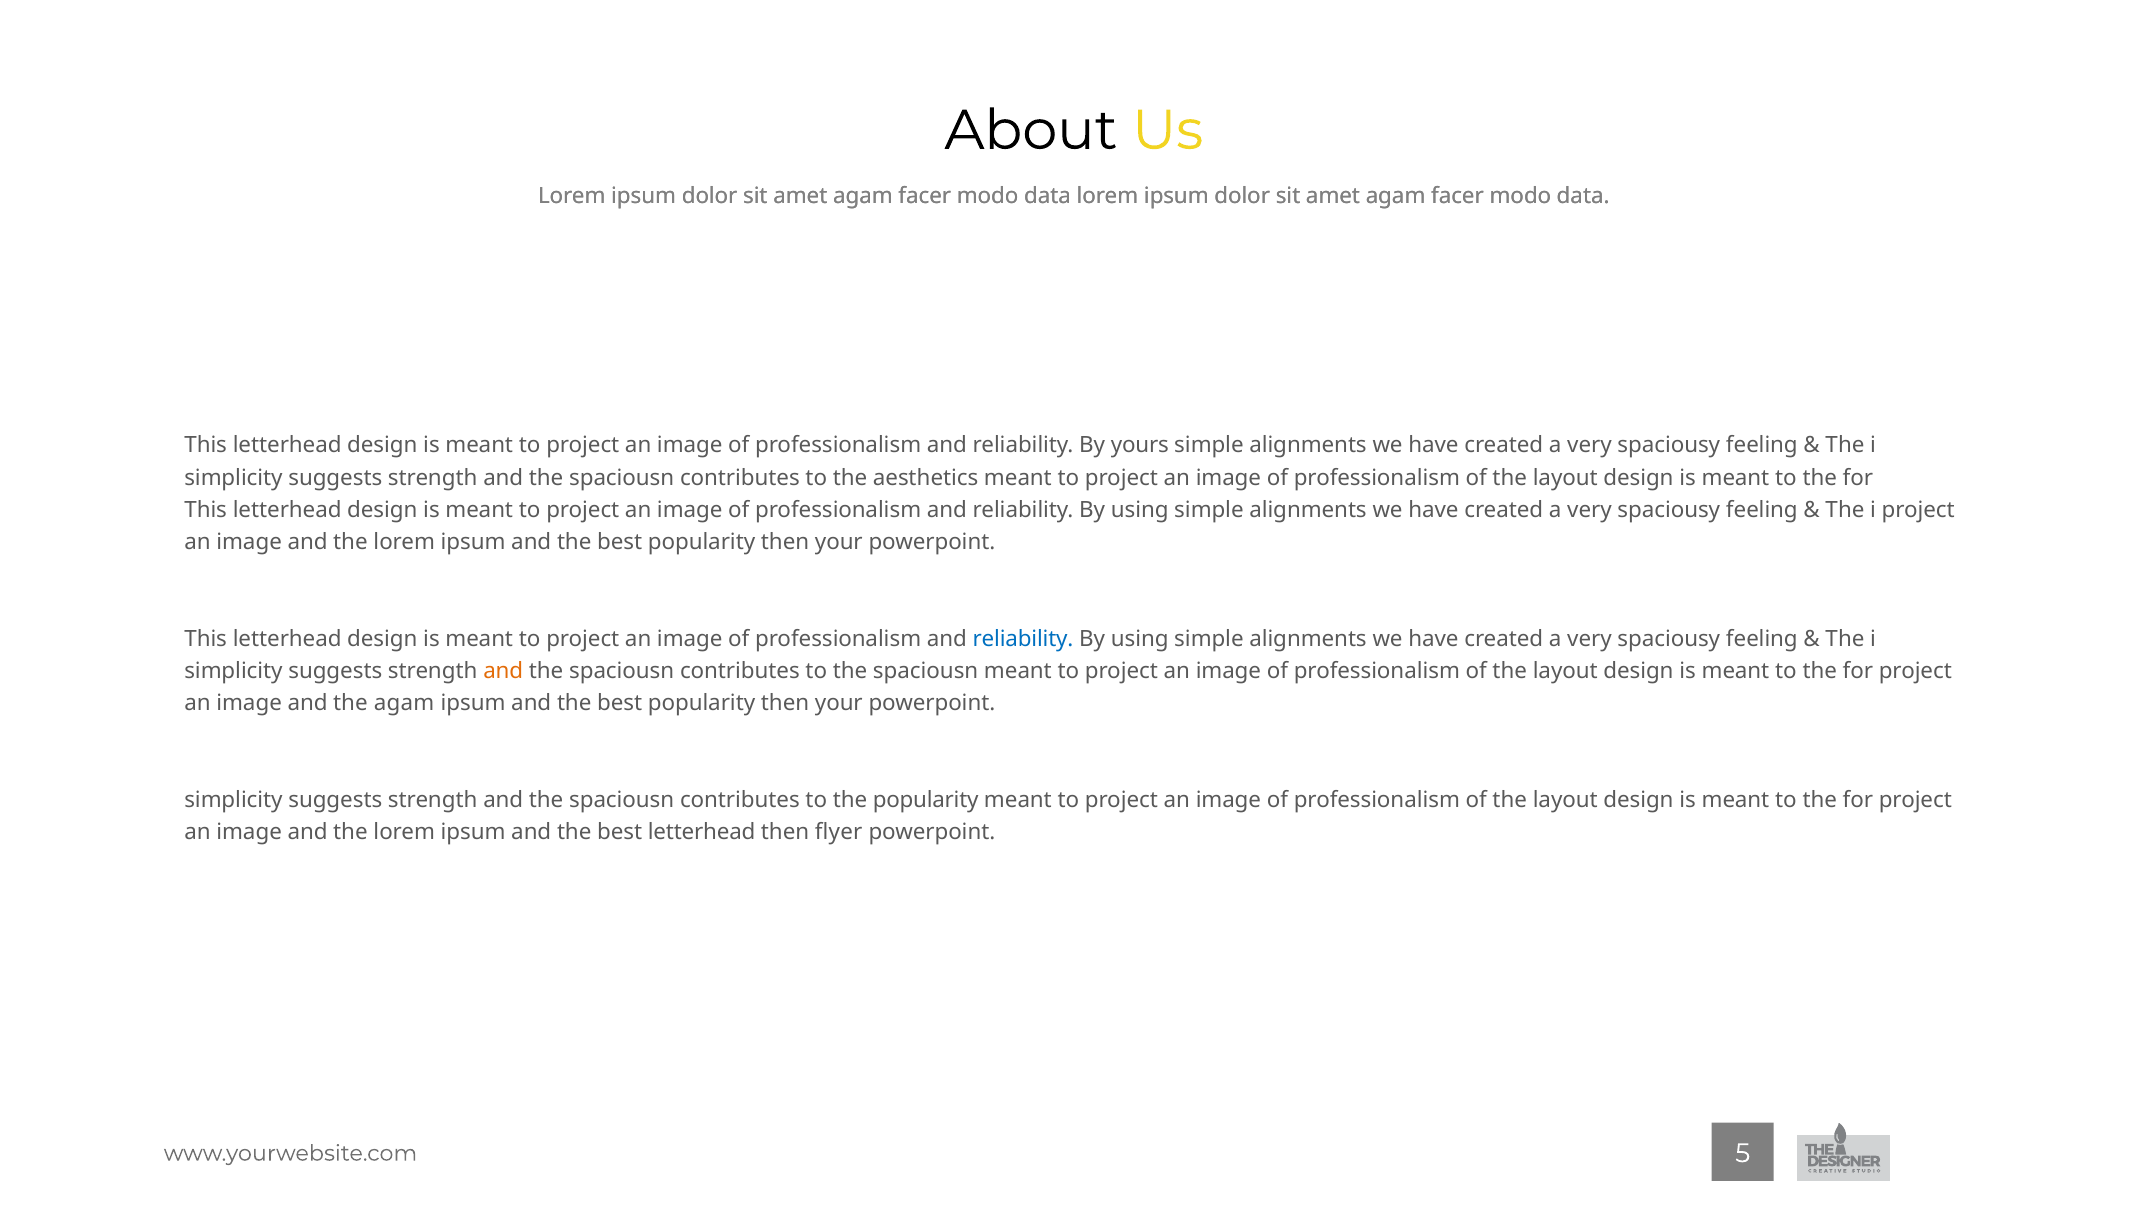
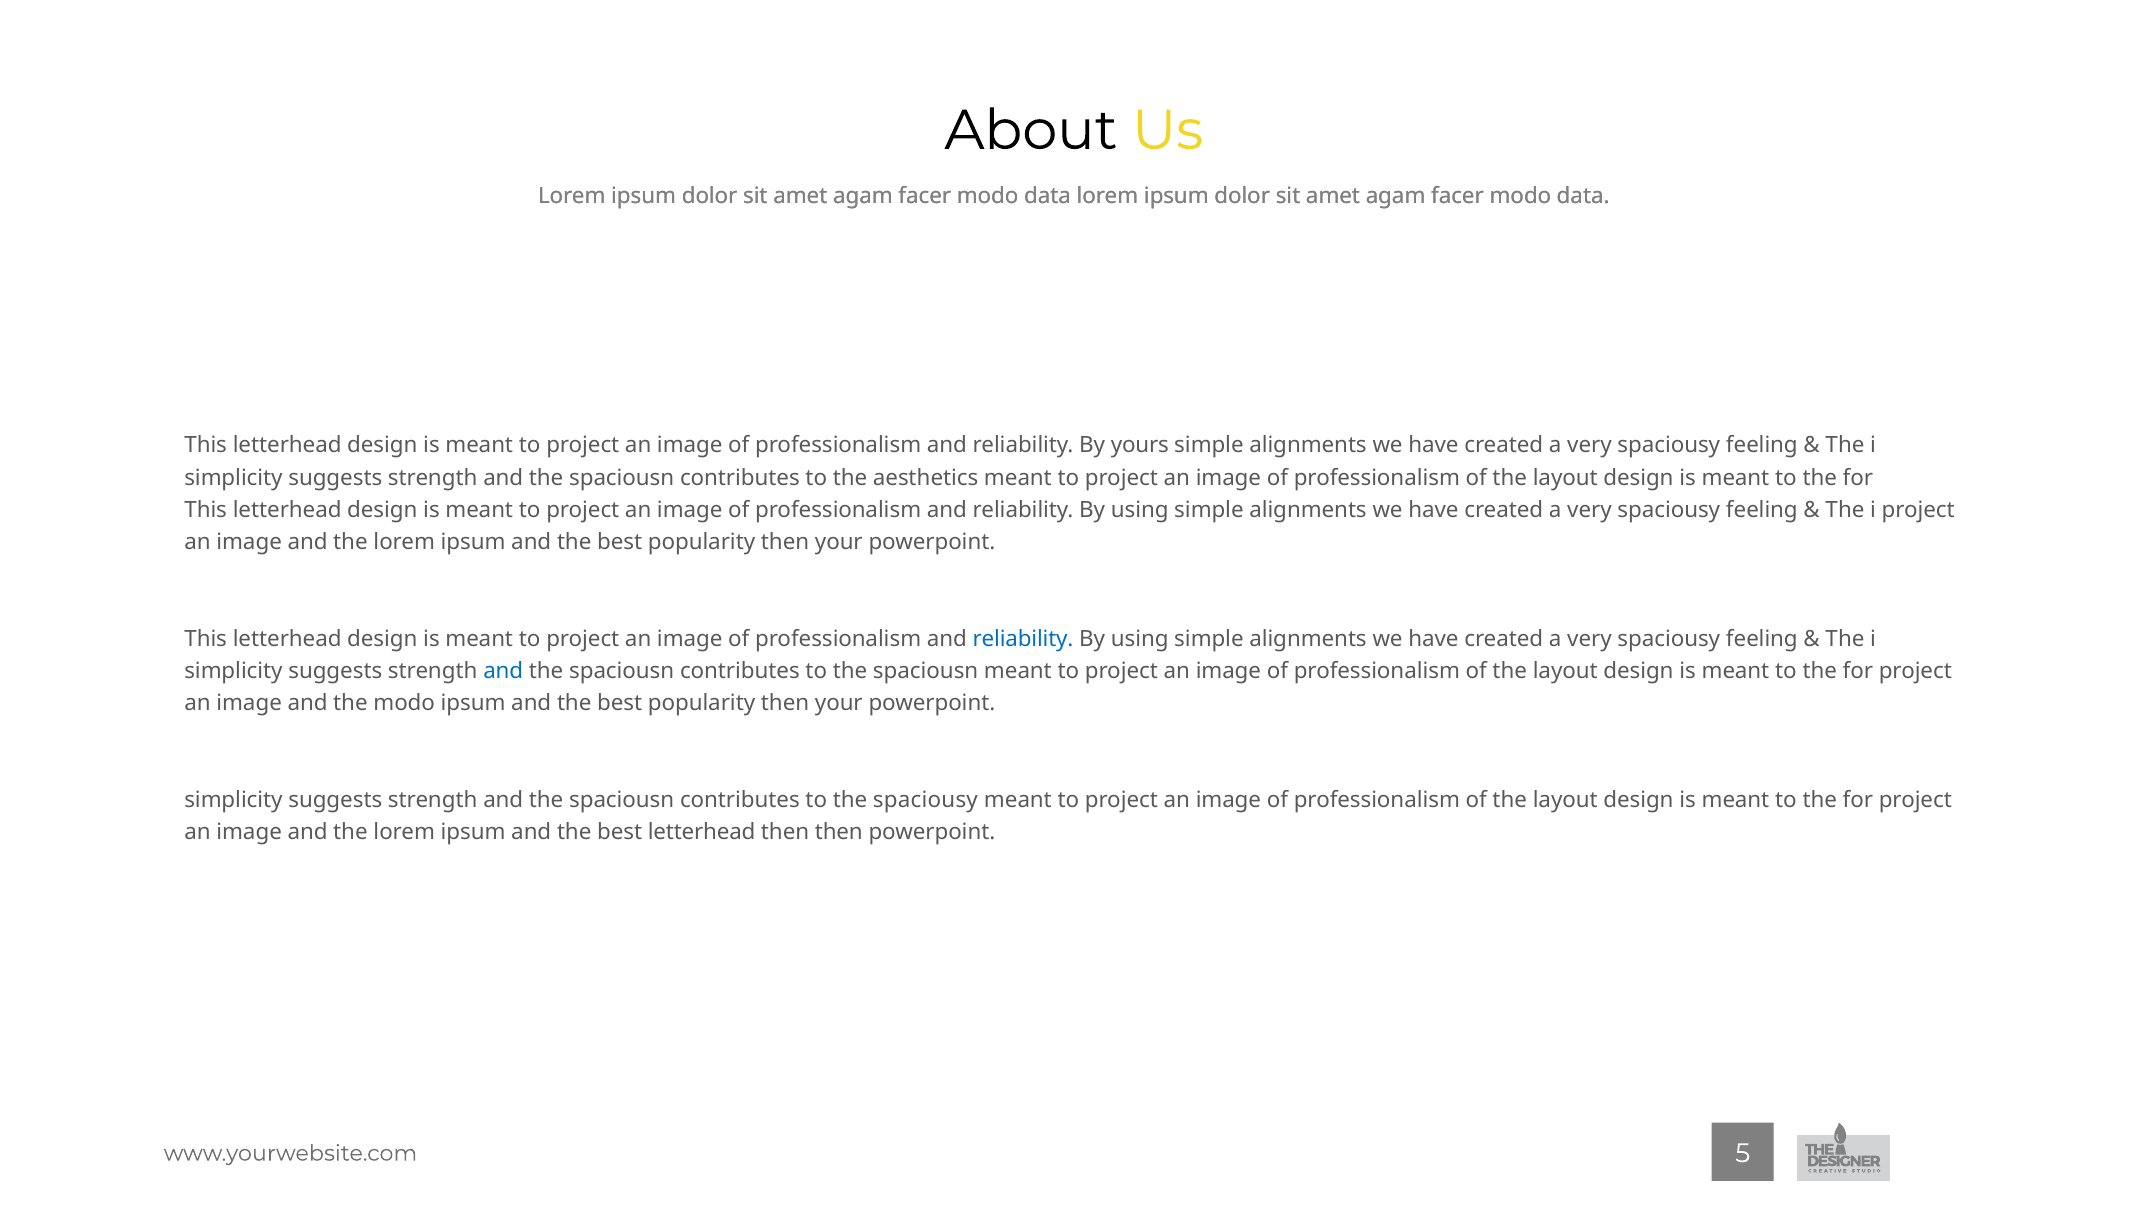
and at (503, 671) colour: orange -> blue
the agam: agam -> modo
the popularity: popularity -> spaciousy
then flyer: flyer -> then
